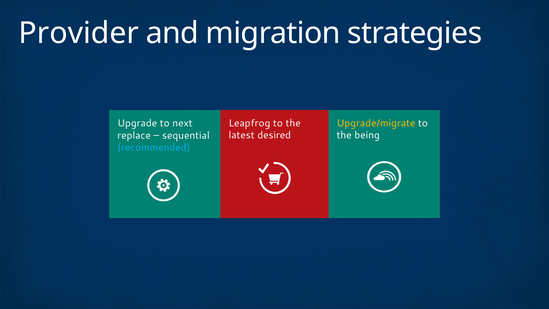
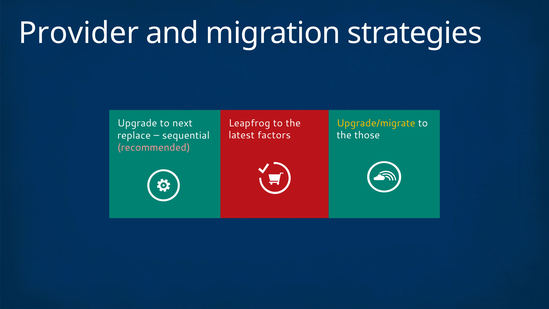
desired: desired -> factors
being: being -> those
recommended colour: light blue -> pink
